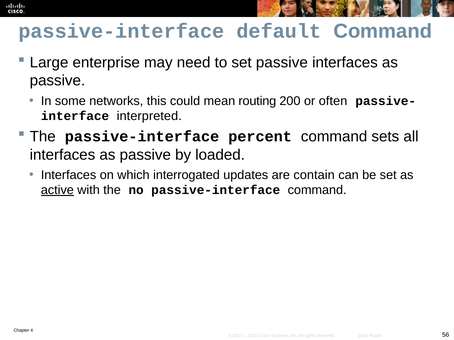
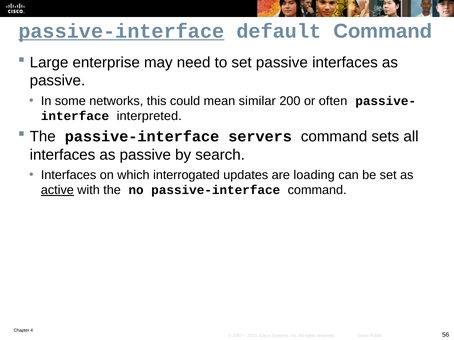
passive-interface at (121, 31) underline: none -> present
routing: routing -> similar
percent: percent -> servers
loaded: loaded -> search
contain: contain -> loading
